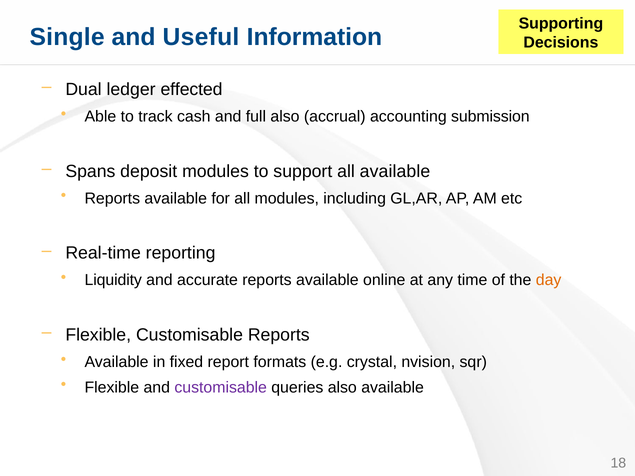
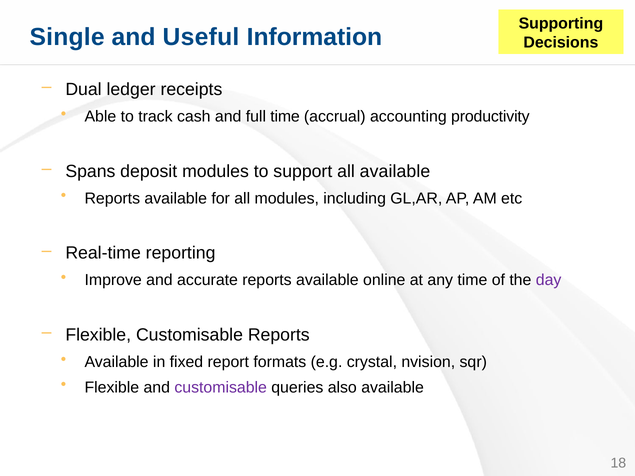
effected: effected -> receipts
full also: also -> time
submission: submission -> productivity
Liquidity: Liquidity -> Improve
day colour: orange -> purple
